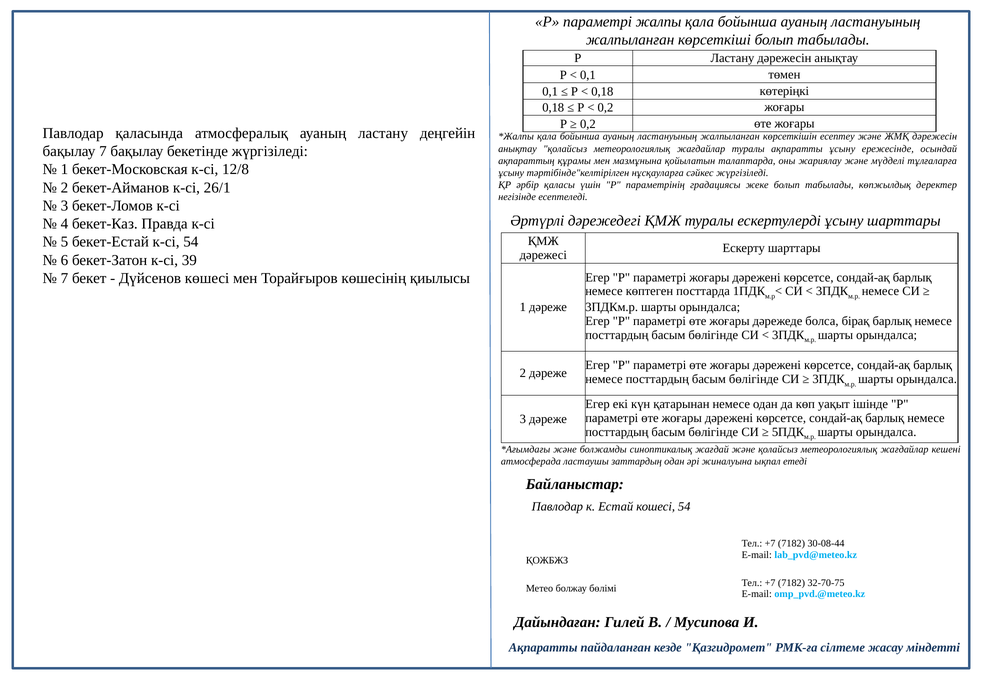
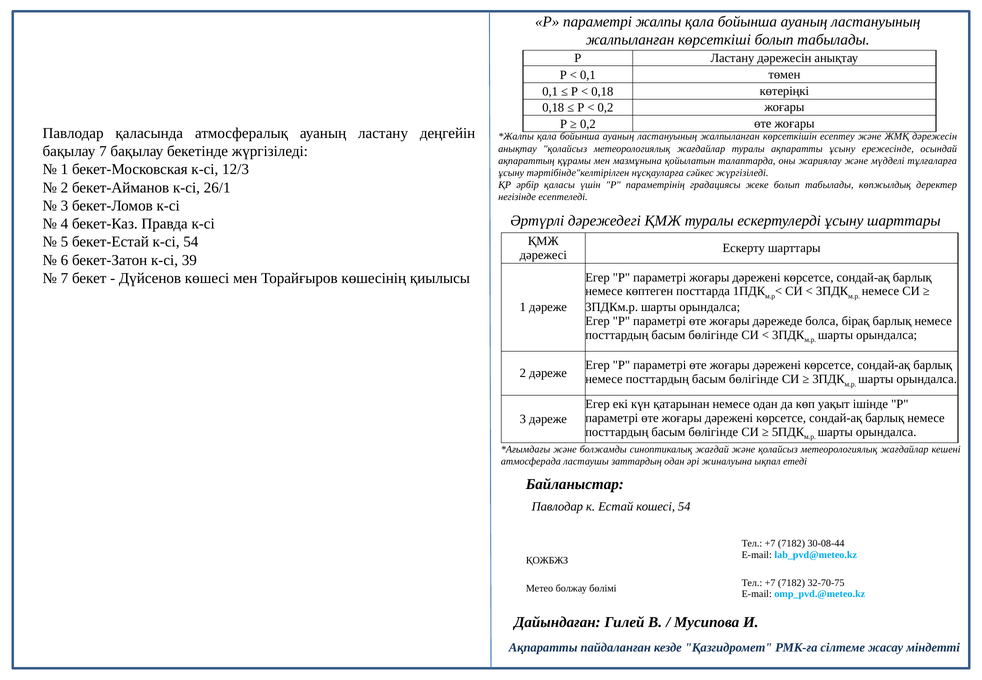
12/8: 12/8 -> 12/3
